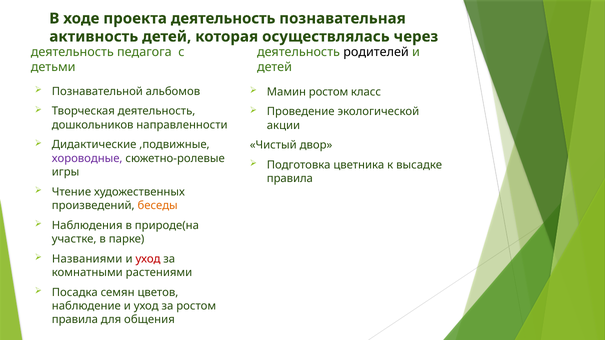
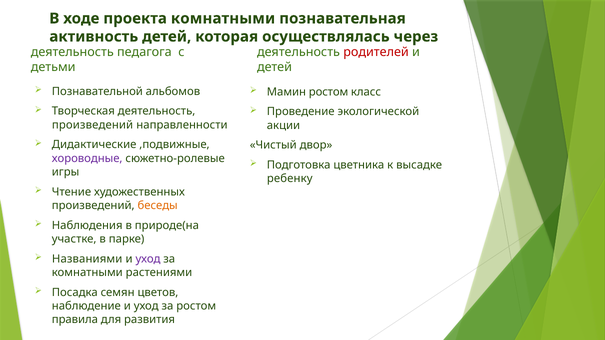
проекта деятельность: деятельность -> комнатными
родителей colour: black -> red
дошкольников at (93, 125): дошкольников -> произведений
правила at (290, 179): правила -> ребенку
уход at (148, 259) colour: red -> purple
общения: общения -> развития
